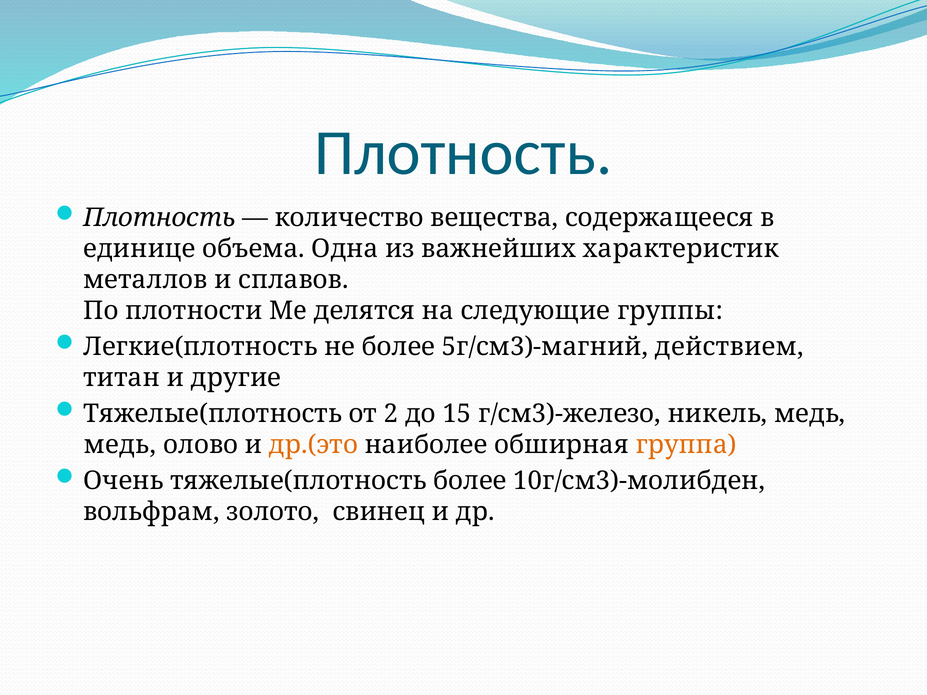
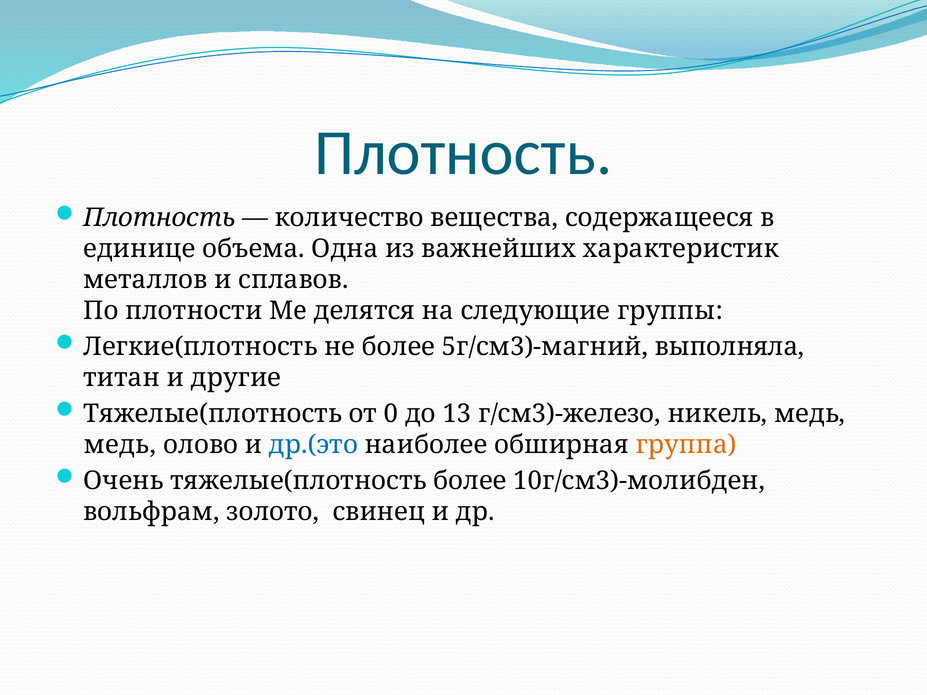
действием: действием -> выполняла
2: 2 -> 0
15: 15 -> 13
др.(это colour: orange -> blue
